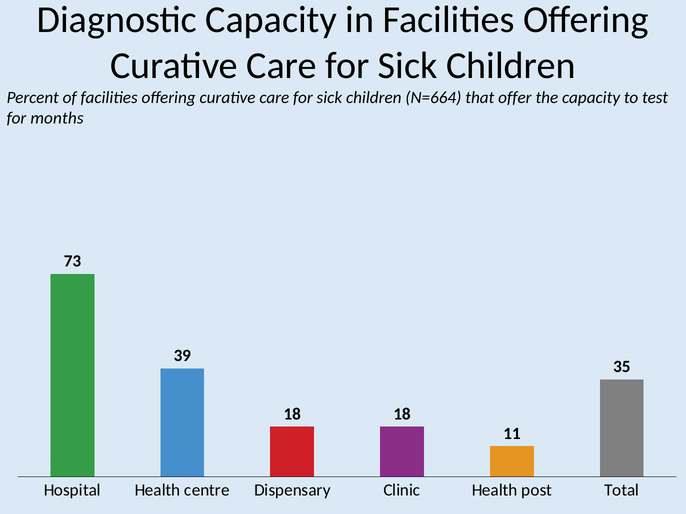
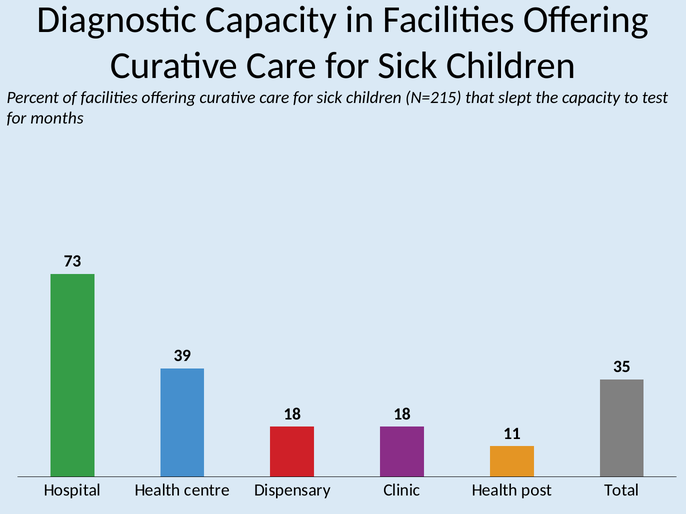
N=664: N=664 -> N=215
offer: offer -> slept
